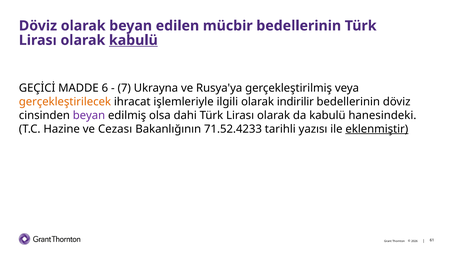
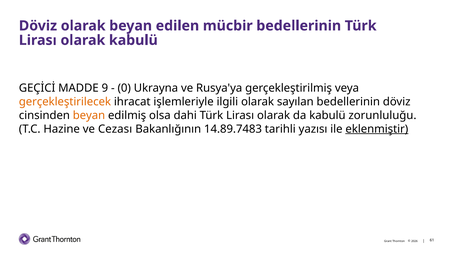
kabulü at (133, 40) underline: present -> none
6: 6 -> 9
7: 7 -> 0
indirilir: indirilir -> sayılan
beyan at (89, 115) colour: purple -> orange
hanesindeki: hanesindeki -> zorunluluğu
71.52.4233: 71.52.4233 -> 14.89.7483
